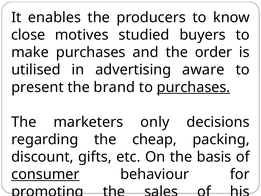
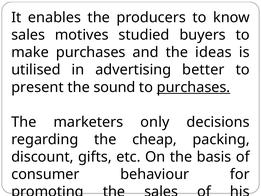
close at (28, 35): close -> sales
order: order -> ideas
aware: aware -> better
brand: brand -> sound
consumer underline: present -> none
